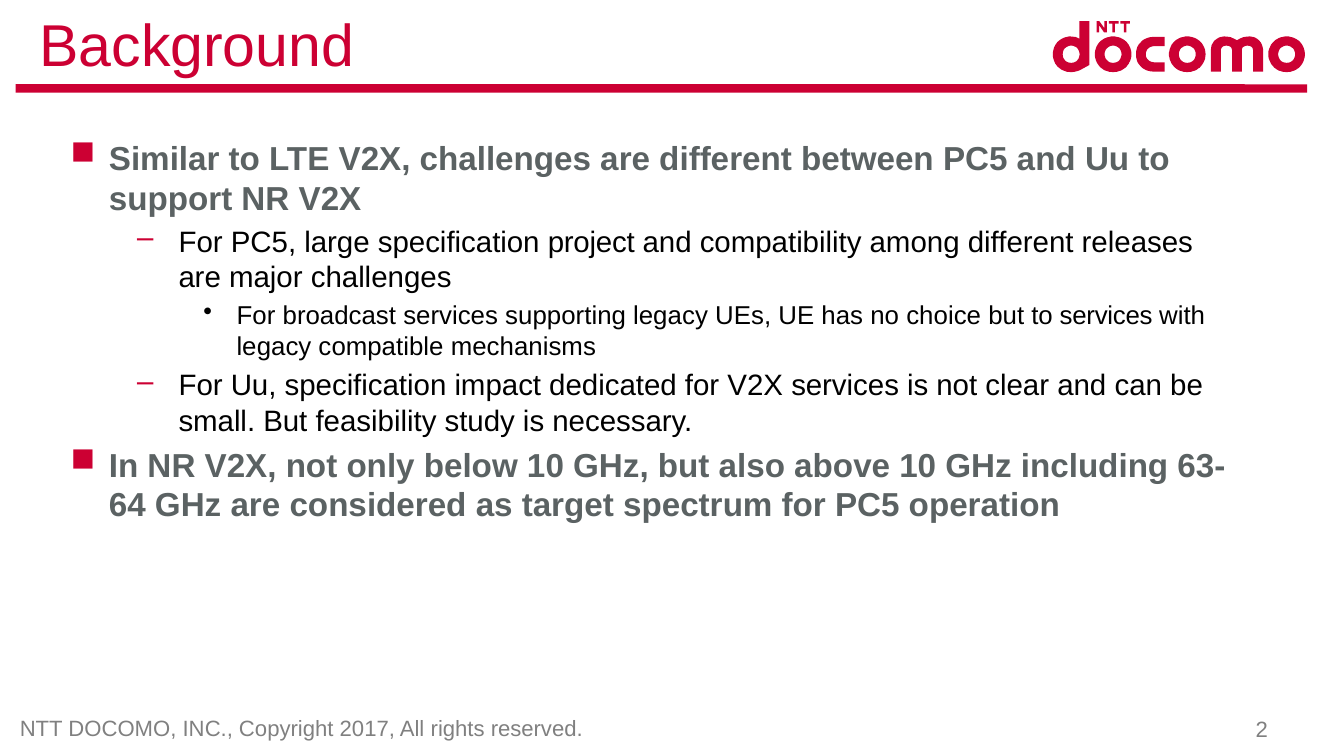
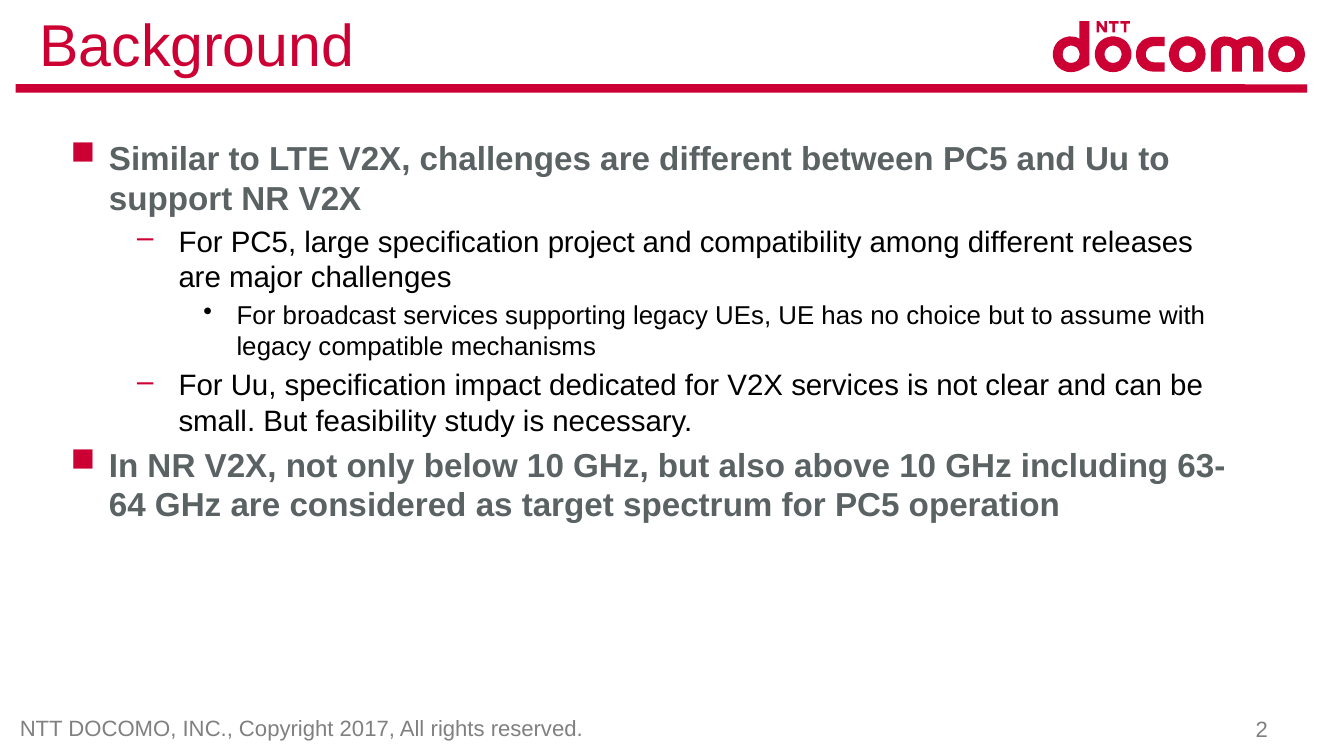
to services: services -> assume
